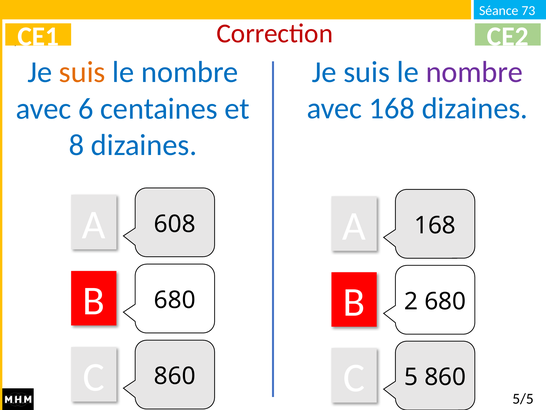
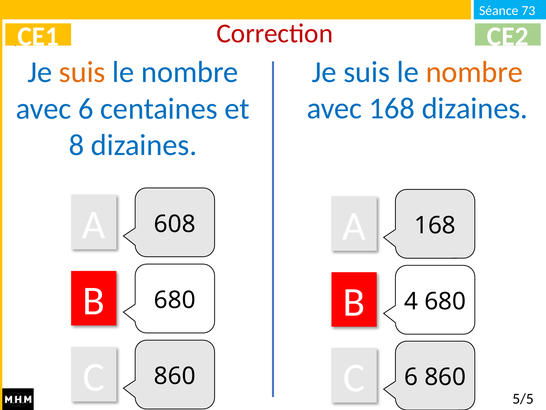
nombre at (474, 72) colour: purple -> orange
2: 2 -> 4
C 5: 5 -> 6
